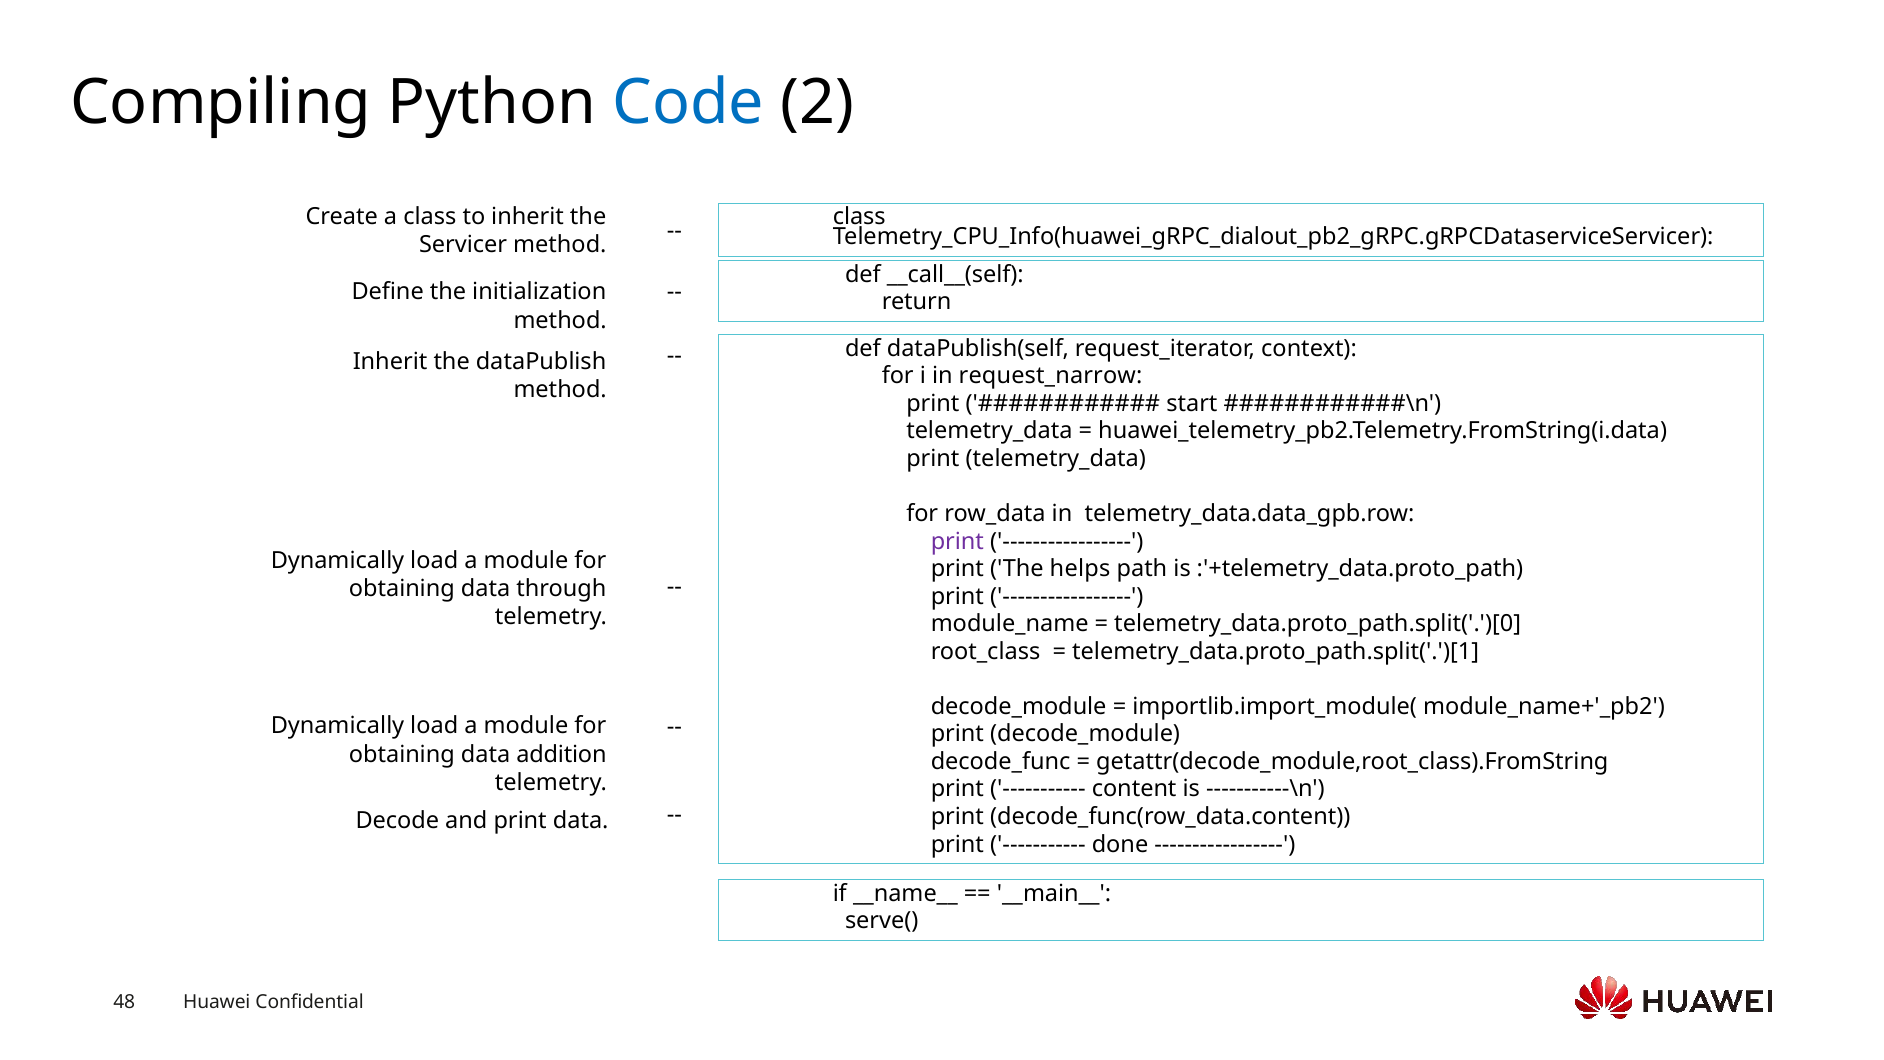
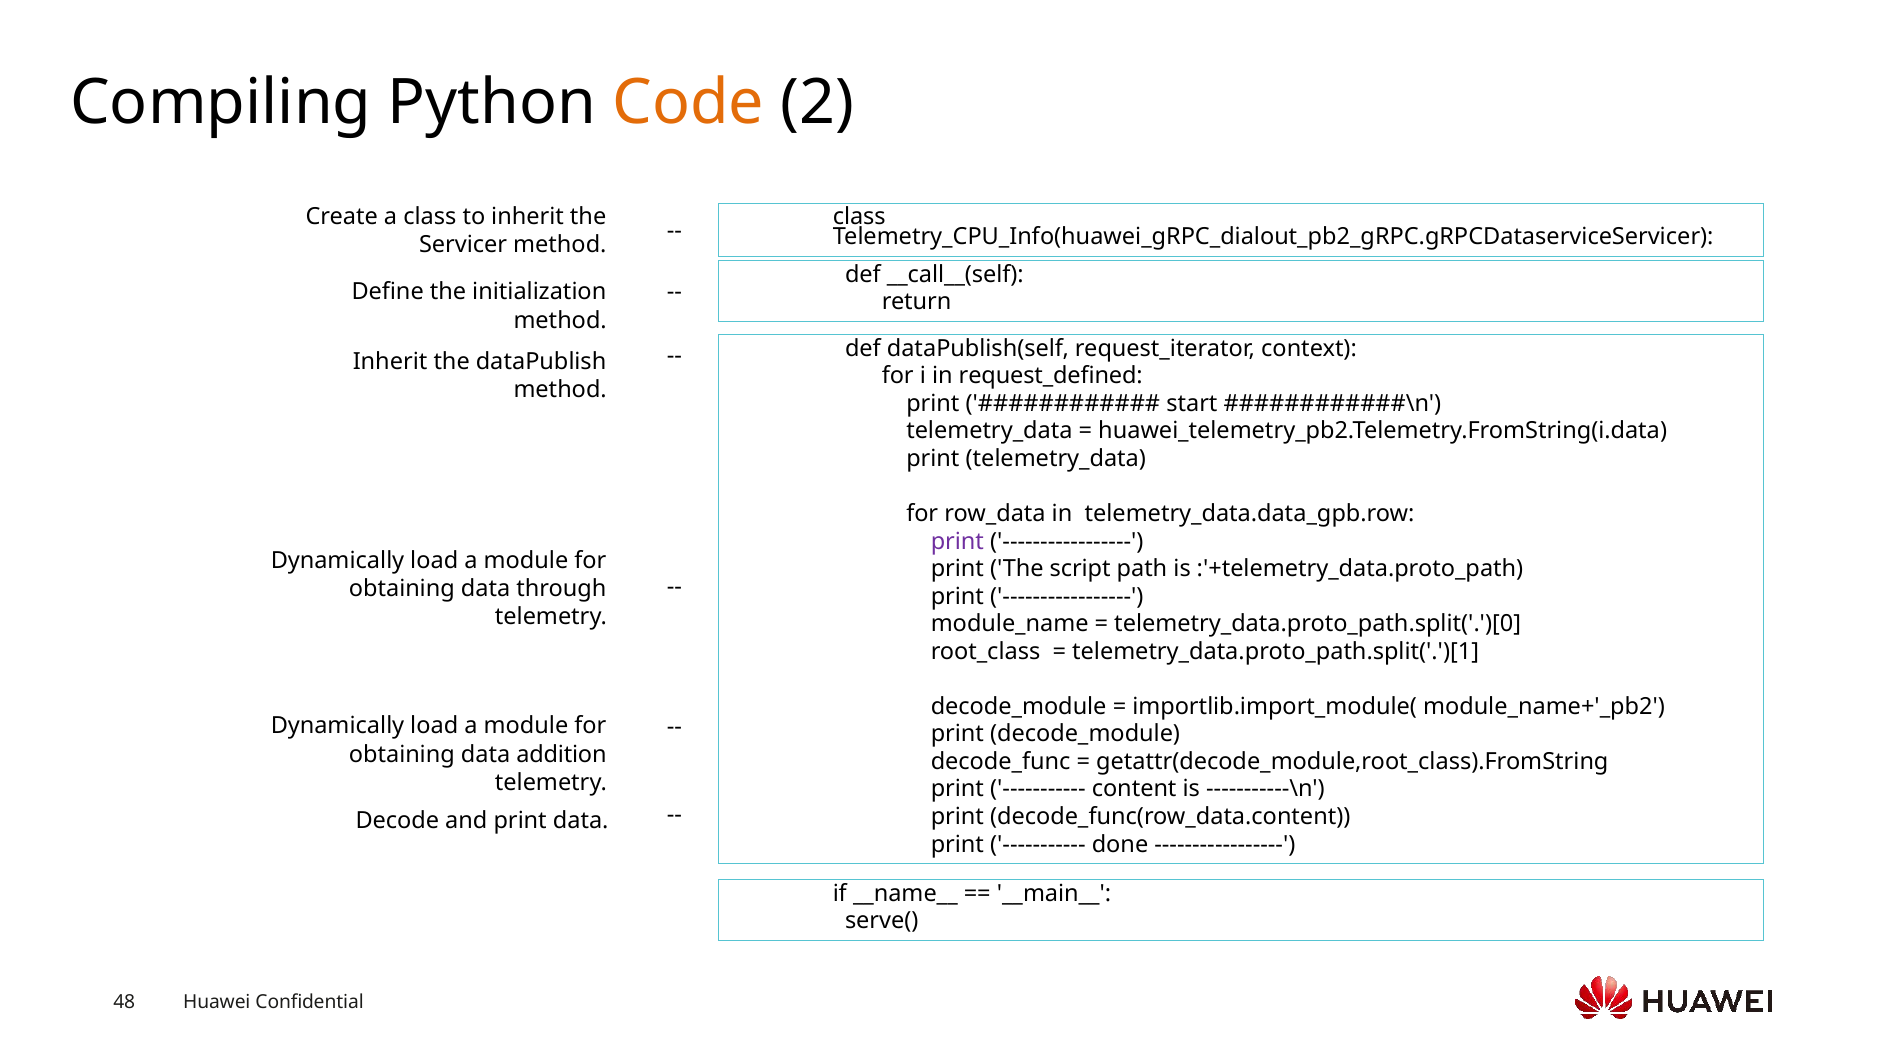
Code colour: blue -> orange
request_narrow: request_narrow -> request_defined
helps: helps -> script
